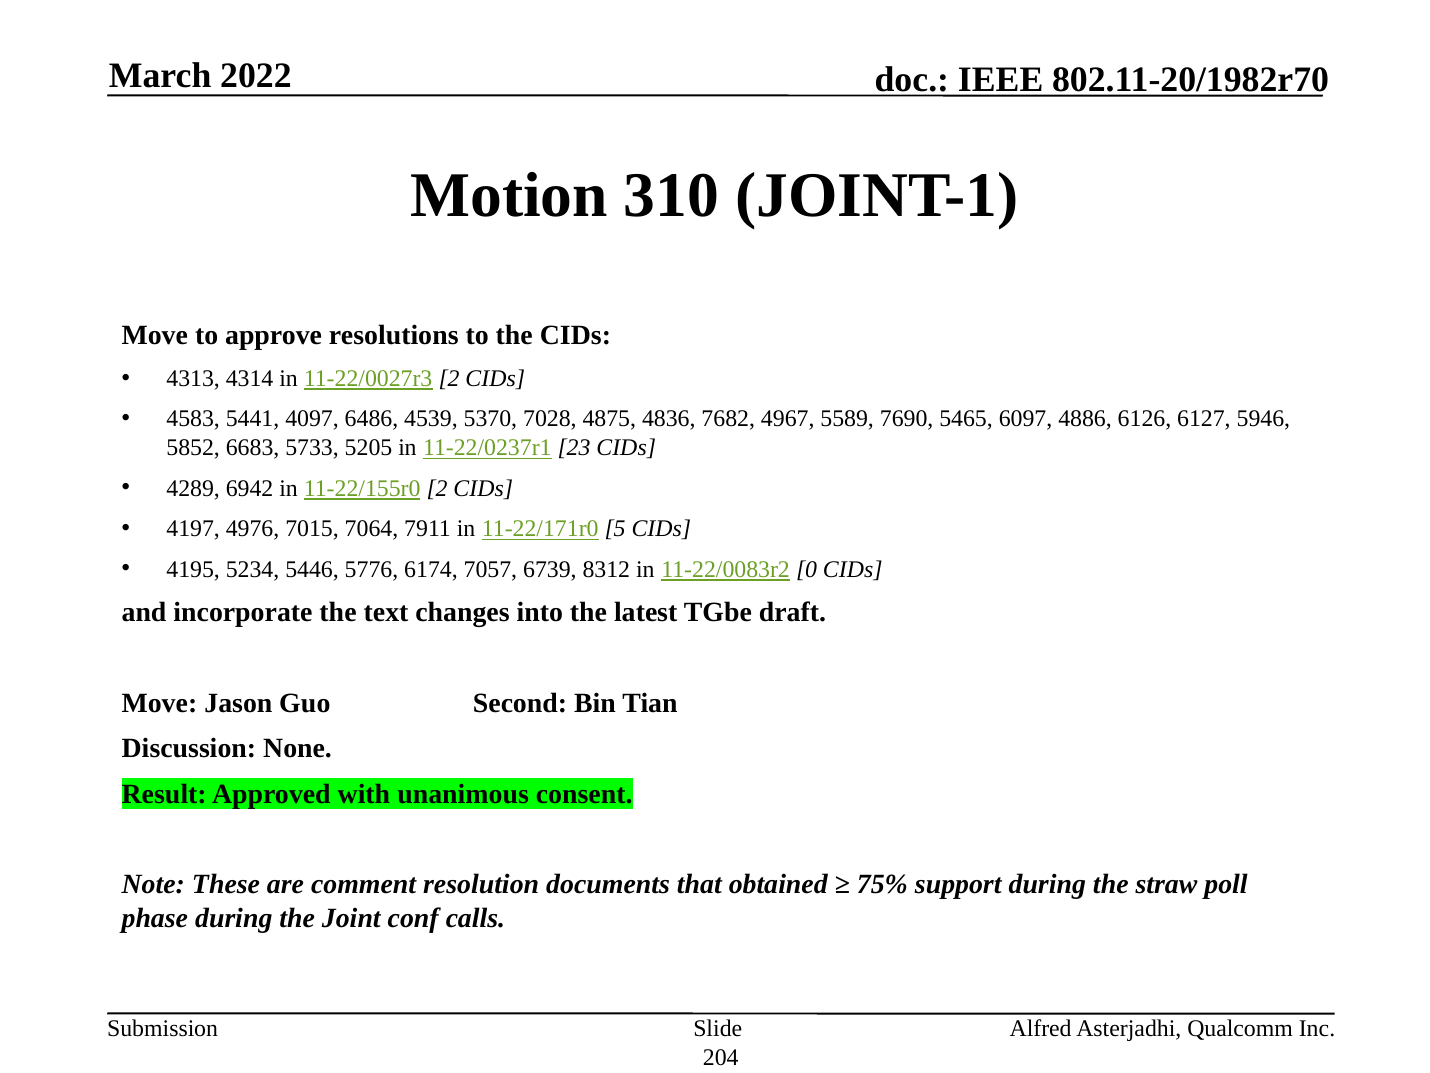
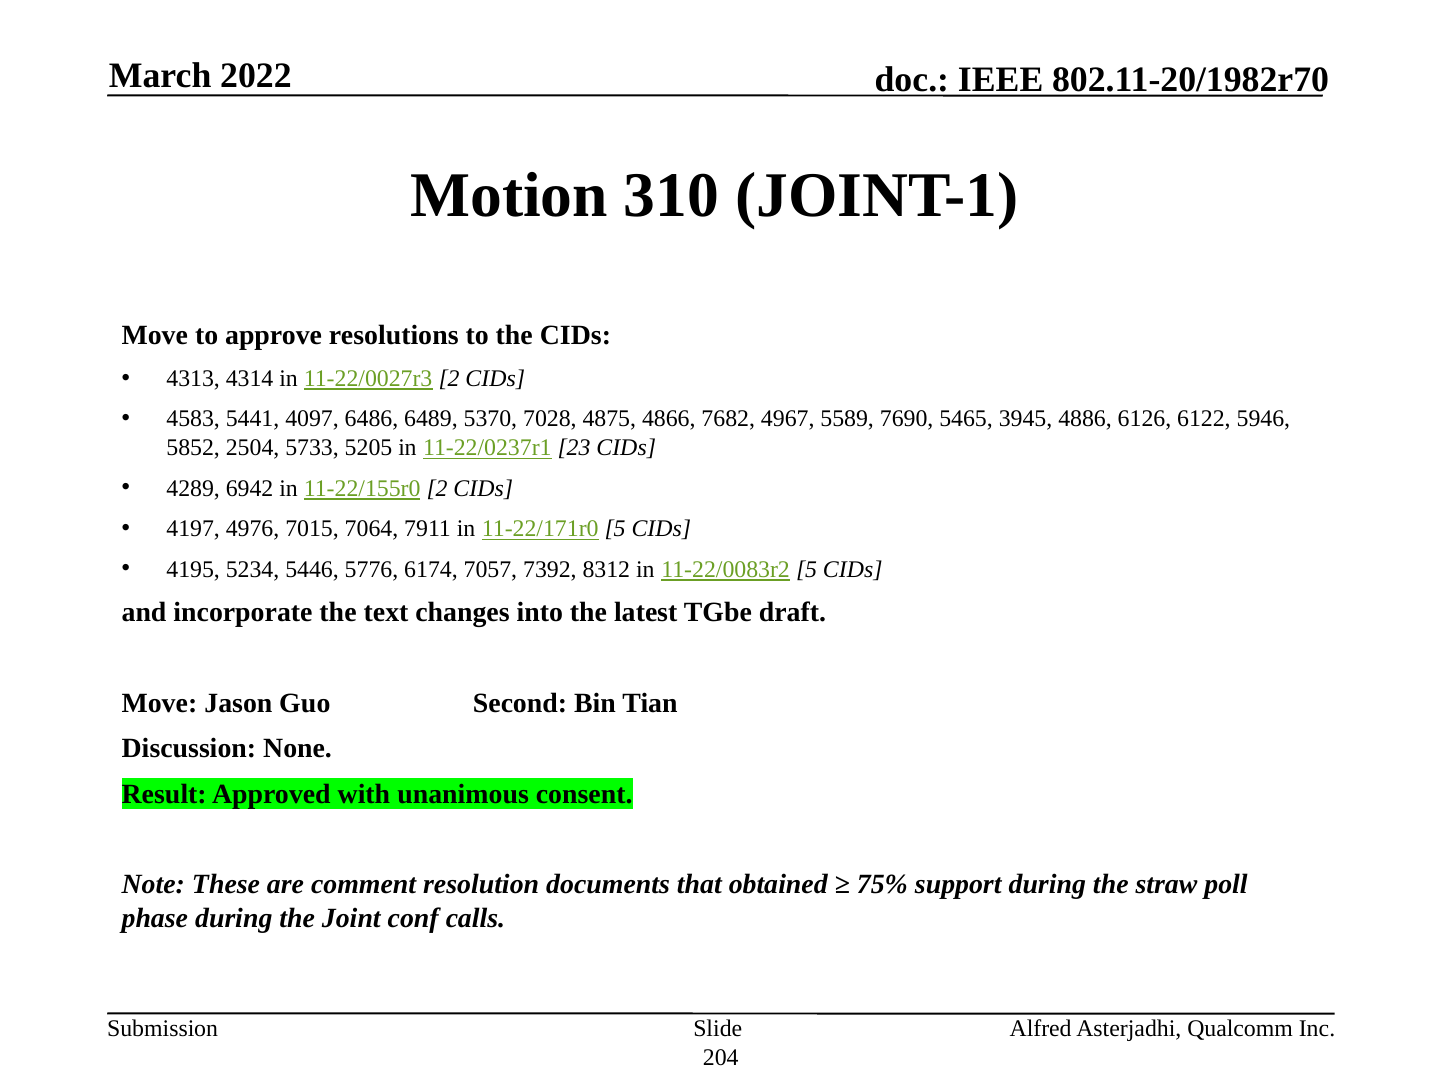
4539: 4539 -> 6489
4836: 4836 -> 4866
6097: 6097 -> 3945
6127: 6127 -> 6122
6683: 6683 -> 2504
6739: 6739 -> 7392
11-22/0083r2 0: 0 -> 5
